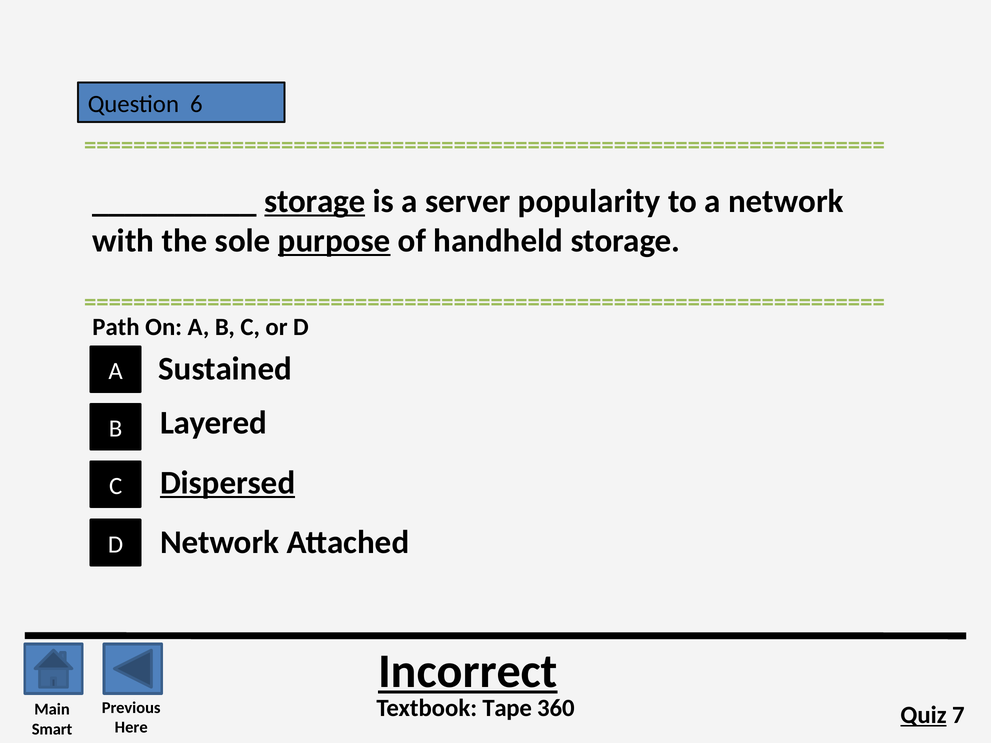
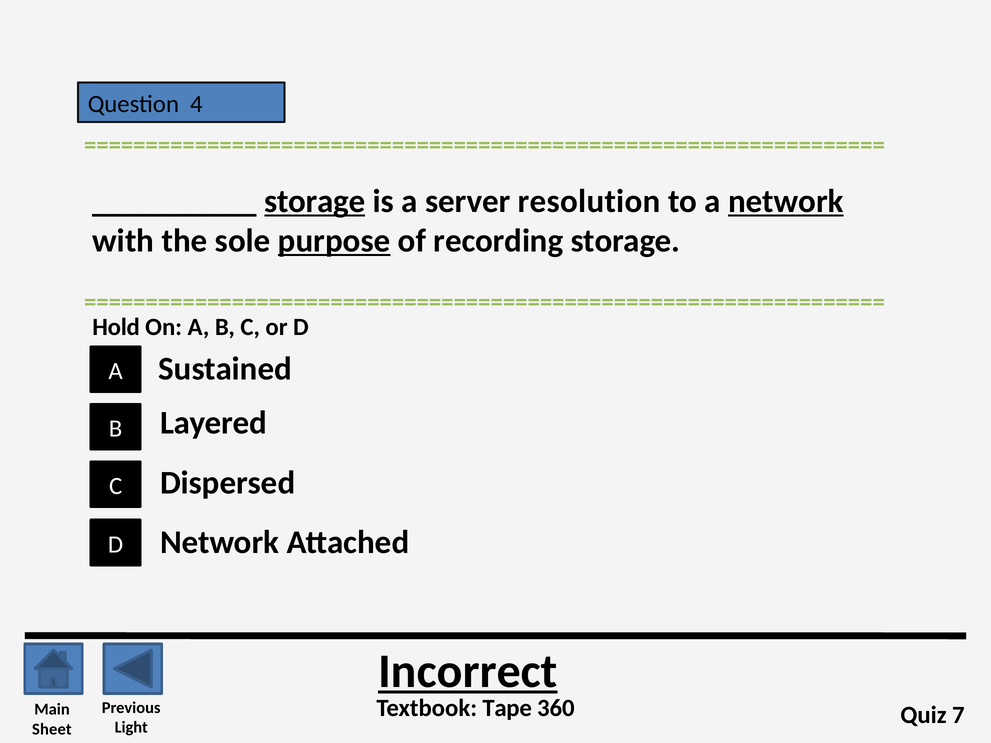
6: 6 -> 4
popularity: popularity -> resolution
network at (786, 201) underline: none -> present
handheld: handheld -> recording
Path: Path -> Hold
Dispersed underline: present -> none
Quiz underline: present -> none
Here: Here -> Light
Smart: Smart -> Sheet
